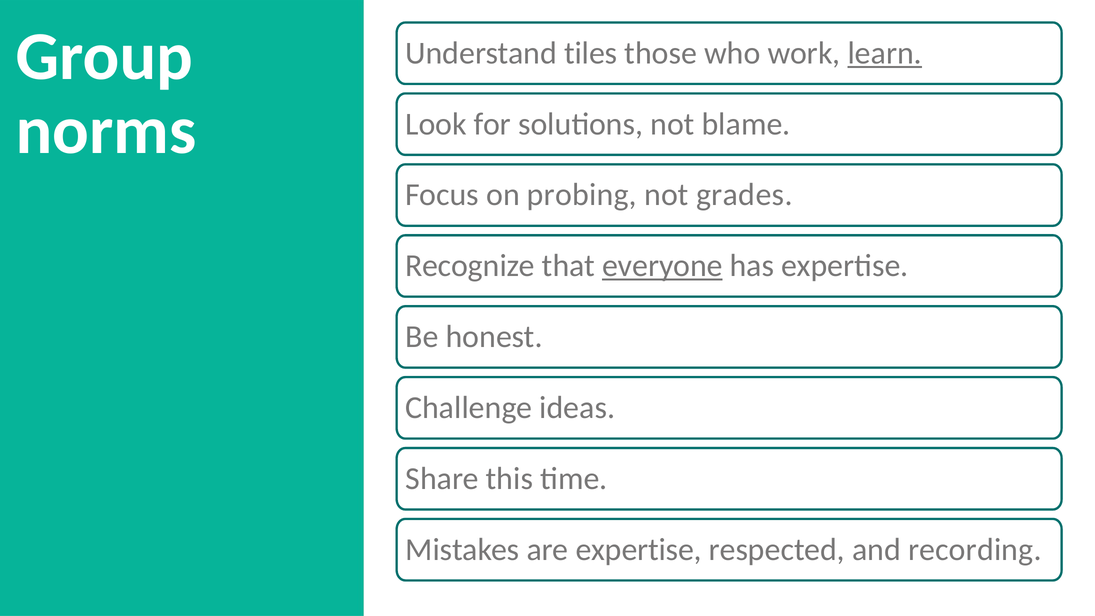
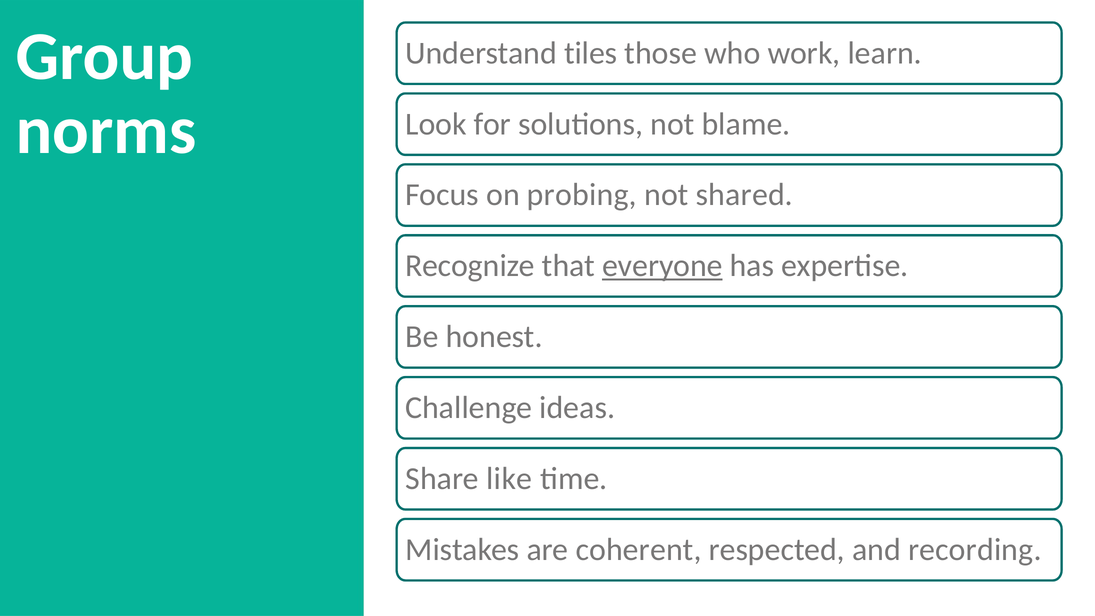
learn underline: present -> none
grades: grades -> shared
this: this -> like
are expertise: expertise -> coherent
